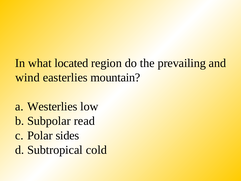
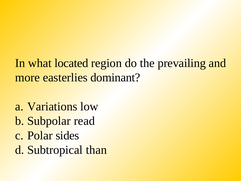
wind: wind -> more
mountain: mountain -> dominant
Westerlies: Westerlies -> Variations
cold: cold -> than
